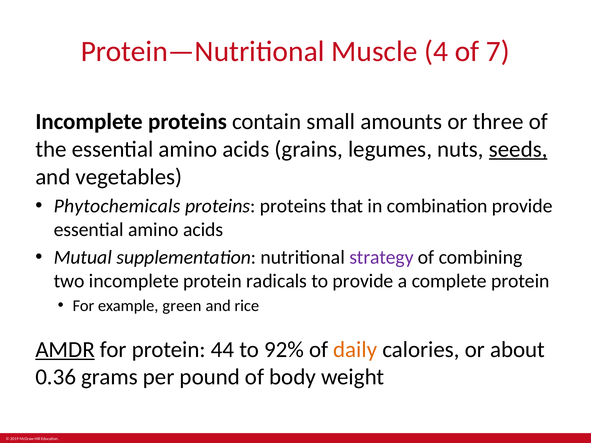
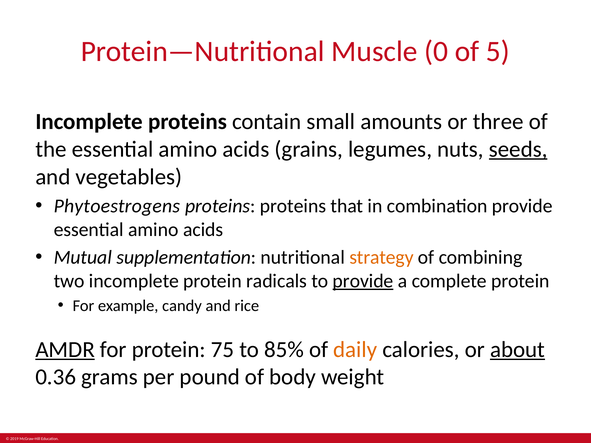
4: 4 -> 0
7: 7 -> 5
Phytochemicals: Phytochemicals -> Phytoestrogens
strategy colour: purple -> orange
provide at (363, 281) underline: none -> present
green: green -> candy
44: 44 -> 75
92%: 92% -> 85%
about underline: none -> present
